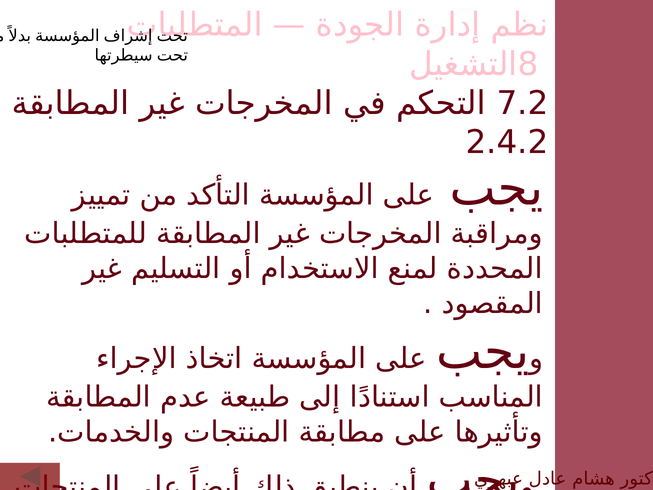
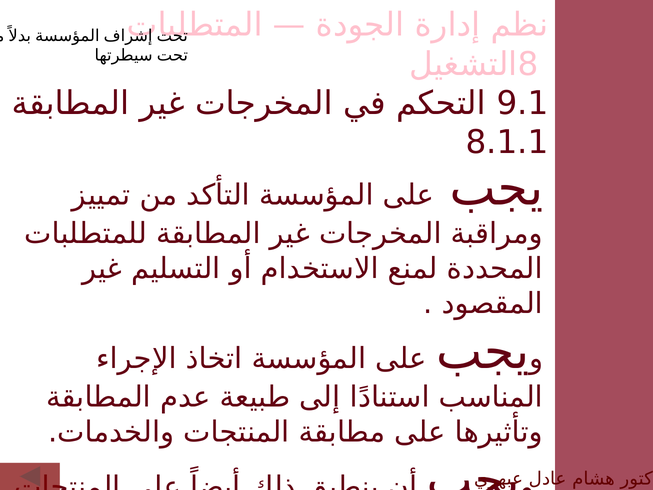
7.2: 7.2 -> 9.1
2.4.2: 2.4.2 -> 8.1.1
